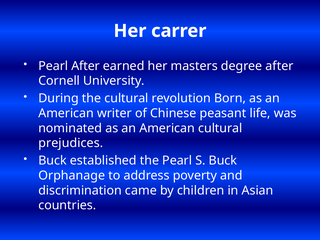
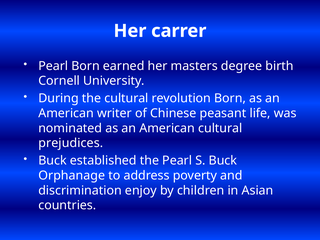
Pearl After: After -> Born
degree after: after -> birth
came: came -> enjoy
